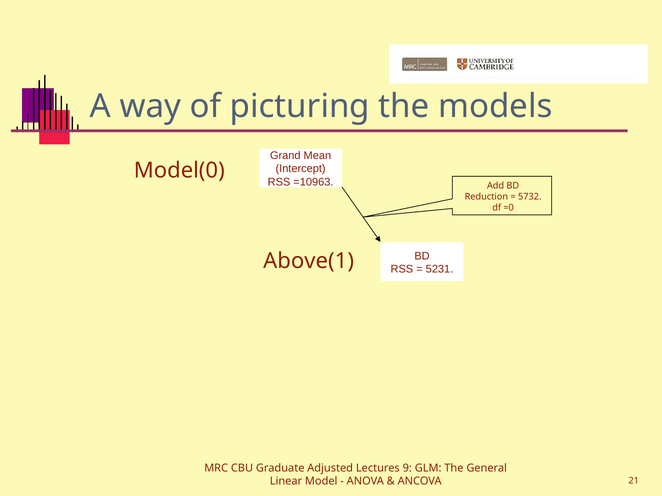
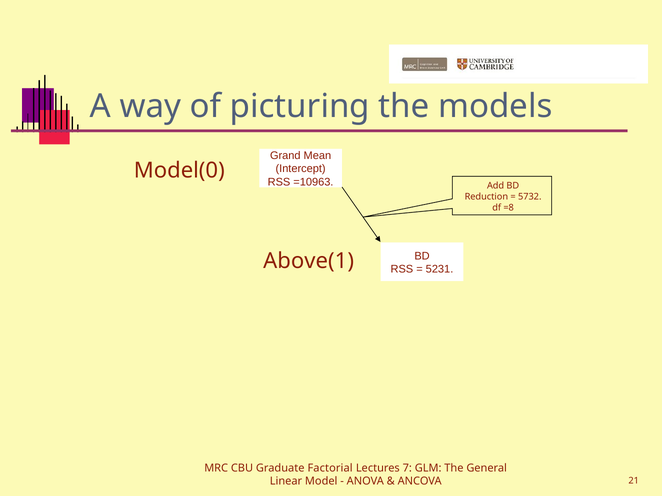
=0: =0 -> =8
Adjusted: Adjusted -> Factorial
9: 9 -> 7
